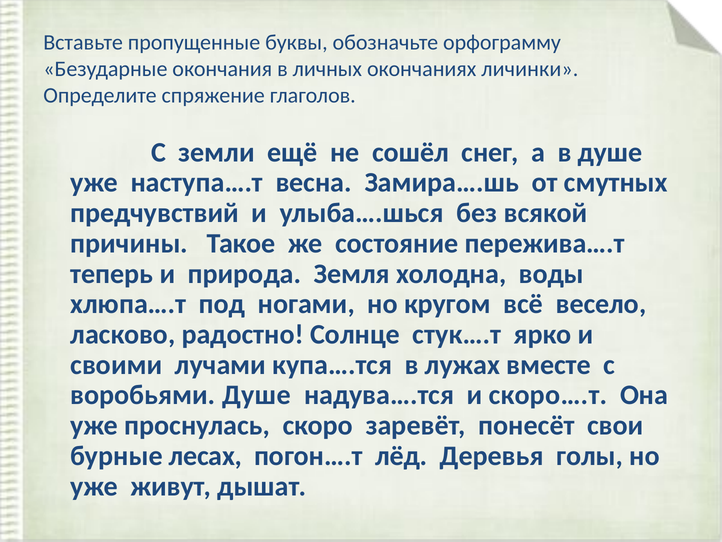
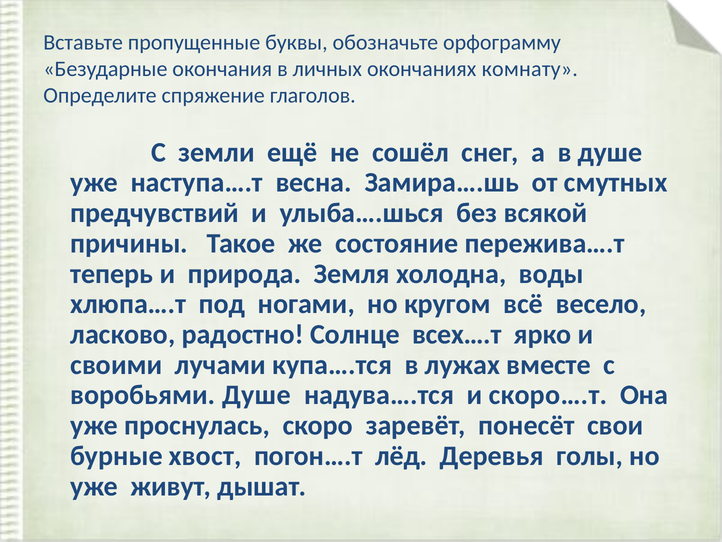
личинки: личинки -> комнату
стук….т: стук….т -> всех….т
лесах: лесах -> хвост
